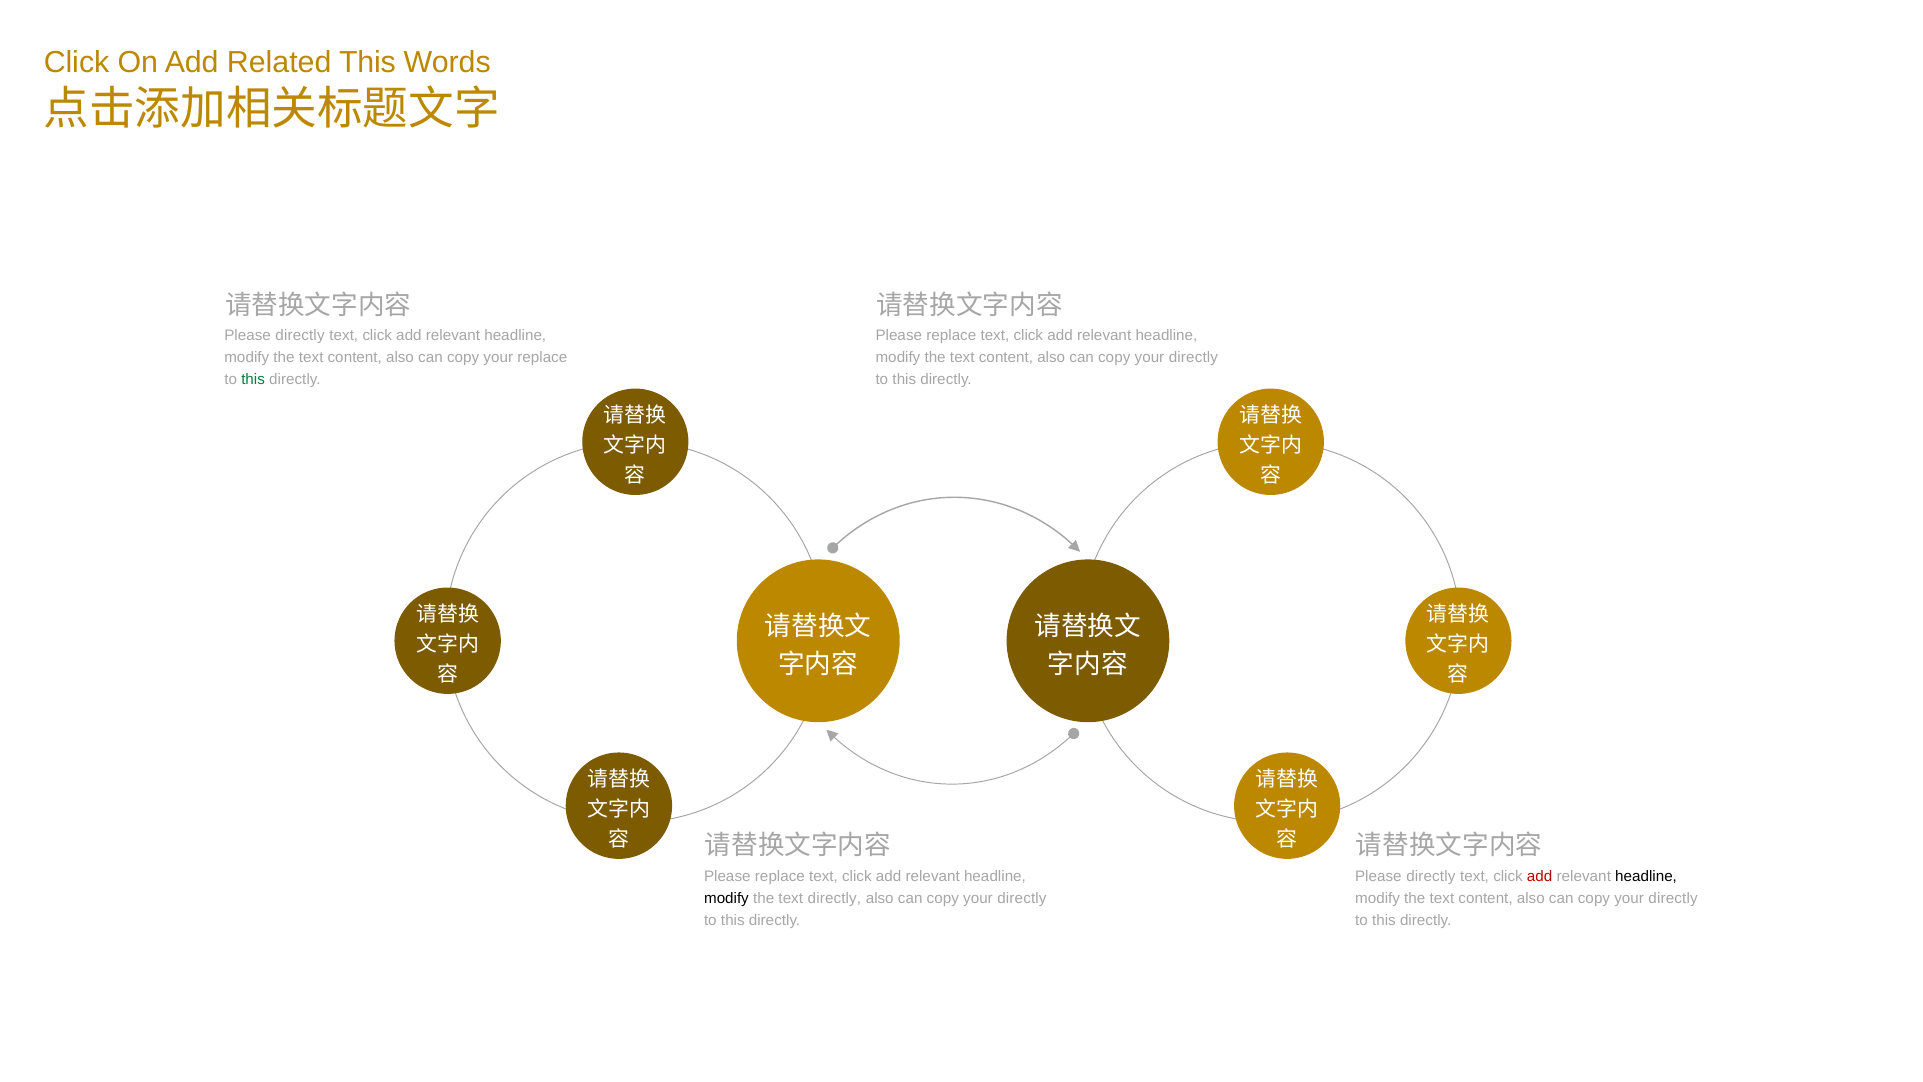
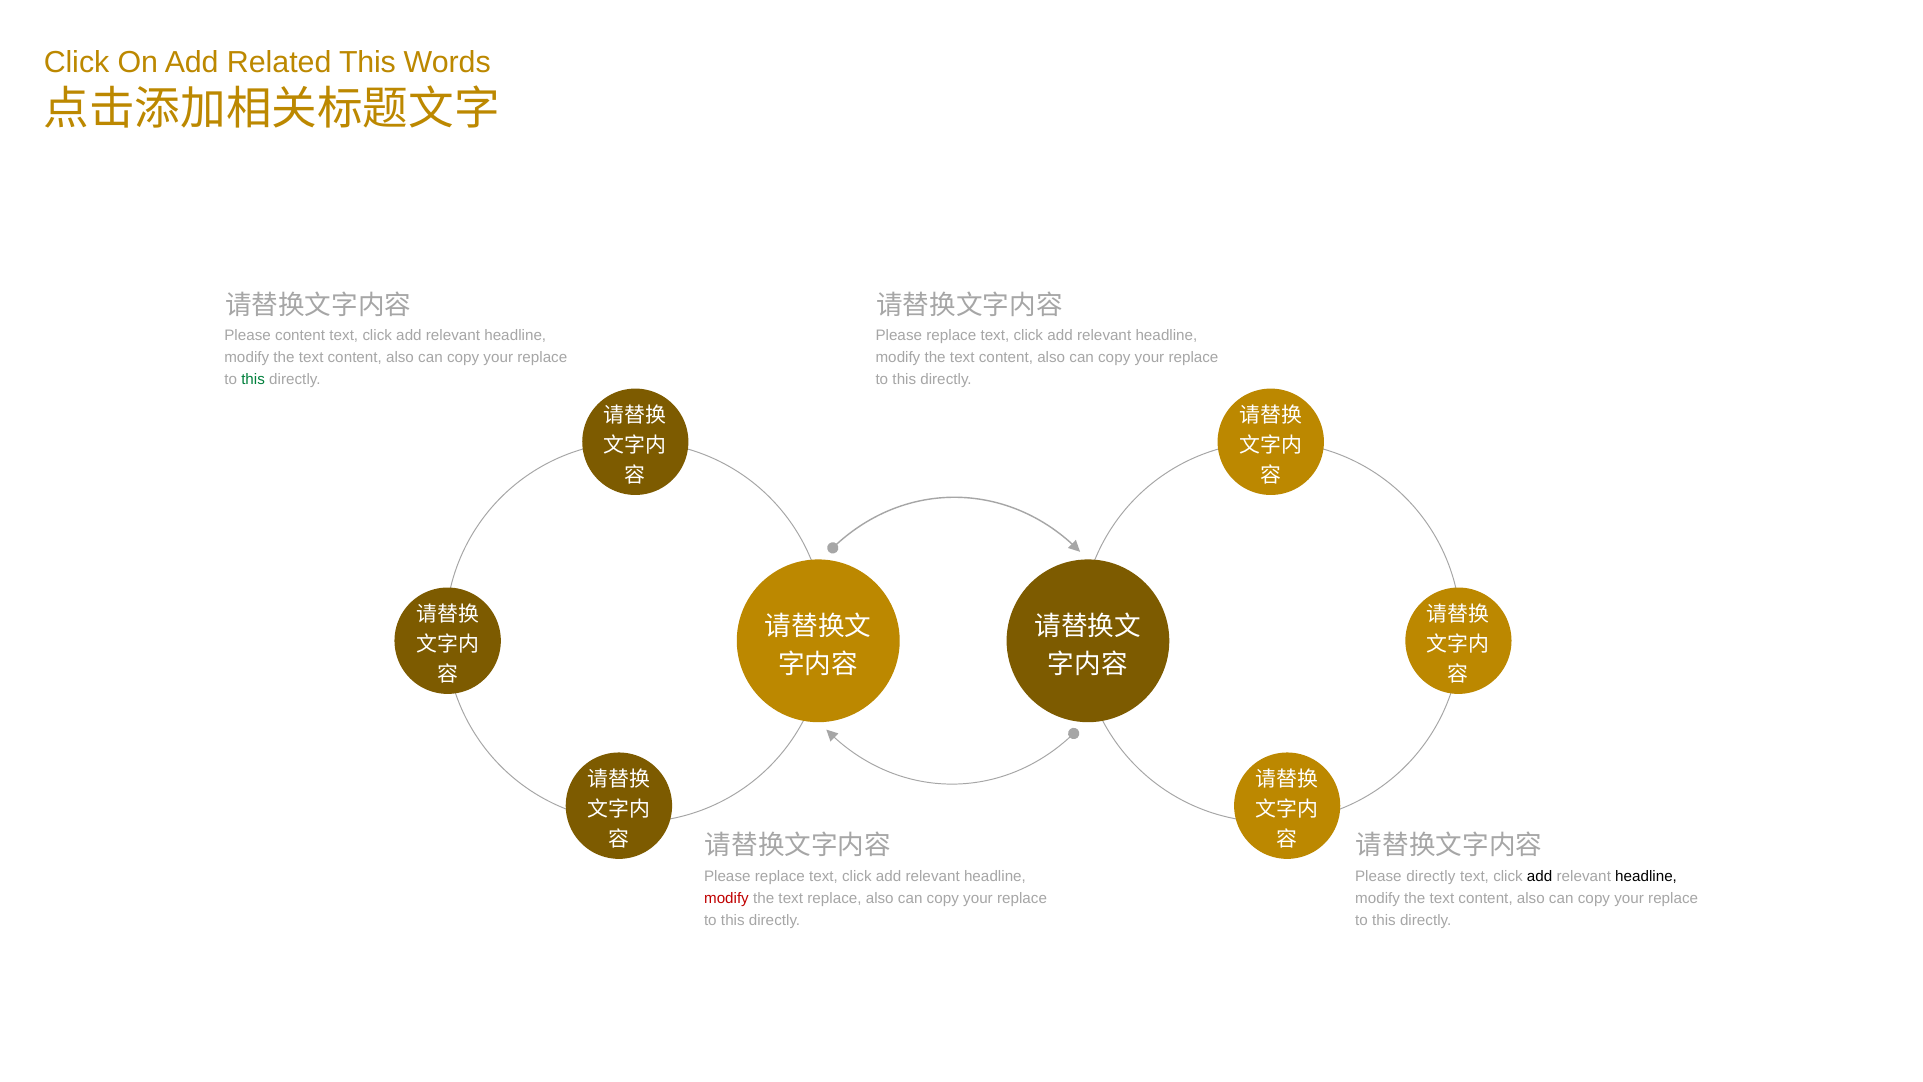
directly at (300, 336): directly -> content
directly at (1193, 358): directly -> replace
add at (1540, 876) colour: red -> black
modify at (726, 898) colour: black -> red
text directly: directly -> replace
directly at (1022, 898): directly -> replace
directly at (1673, 898): directly -> replace
